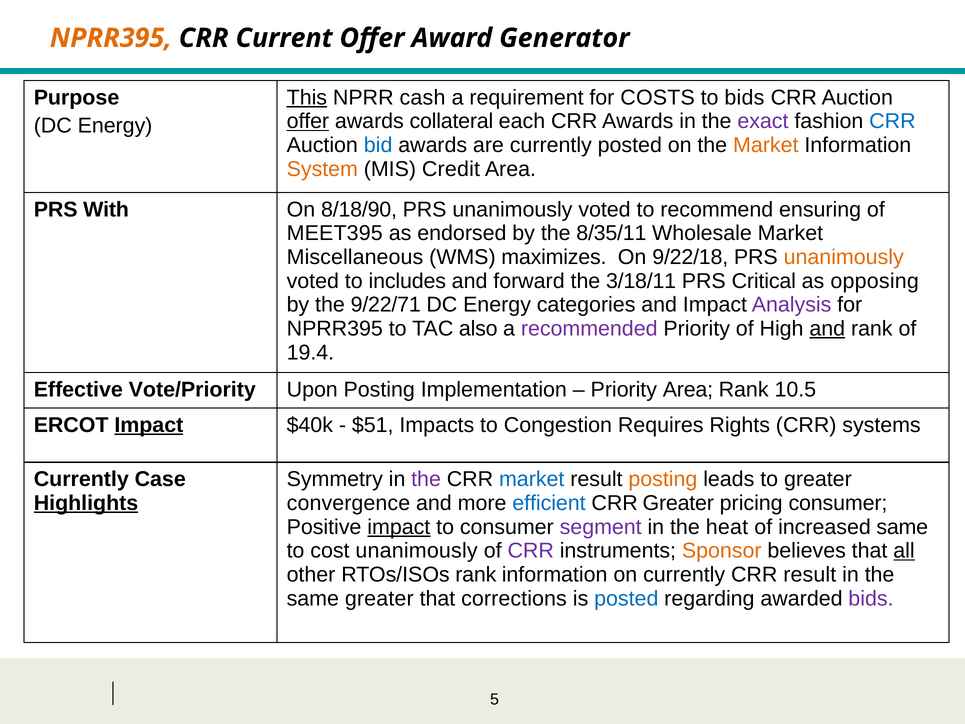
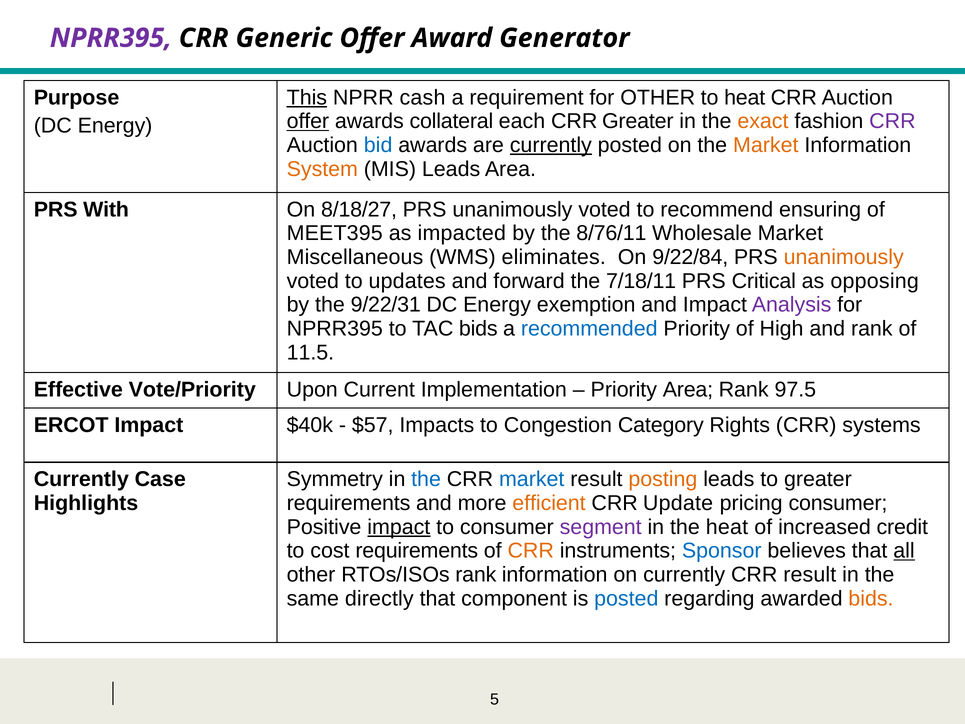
NPRR395 at (111, 38) colour: orange -> purple
Current: Current -> Generic
for COSTS: COSTS -> OTHER
to bids: bids -> heat
CRR Awards: Awards -> Greater
exact colour: purple -> orange
CRR at (892, 121) colour: blue -> purple
currently at (551, 145) underline: none -> present
MIS Credit: Credit -> Leads
8/18/90: 8/18/90 -> 8/18/27
endorsed: endorsed -> impacted
8/35/11: 8/35/11 -> 8/76/11
maximizes: maximizes -> eliminates
9/22/18: 9/22/18 -> 9/22/84
includes: includes -> updates
3/18/11: 3/18/11 -> 7/18/11
9/22/71: 9/22/71 -> 9/22/31
categories: categories -> exemption
TAC also: also -> bids
recommended colour: purple -> blue
and at (827, 329) underline: present -> none
19.4: 19.4 -> 11.5
Upon Posting: Posting -> Current
10.5: 10.5 -> 97.5
Impact at (149, 425) underline: present -> none
$51: $51 -> $57
Requires: Requires -> Category
the at (426, 479) colour: purple -> blue
Highlights underline: present -> none
convergence at (348, 503): convergence -> requirements
efficient colour: blue -> orange
CRR Greater: Greater -> Update
increased same: same -> credit
cost unanimously: unanimously -> requirements
CRR at (531, 551) colour: purple -> orange
Sponsor colour: orange -> blue
same greater: greater -> directly
corrections: corrections -> component
bids at (871, 598) colour: purple -> orange
